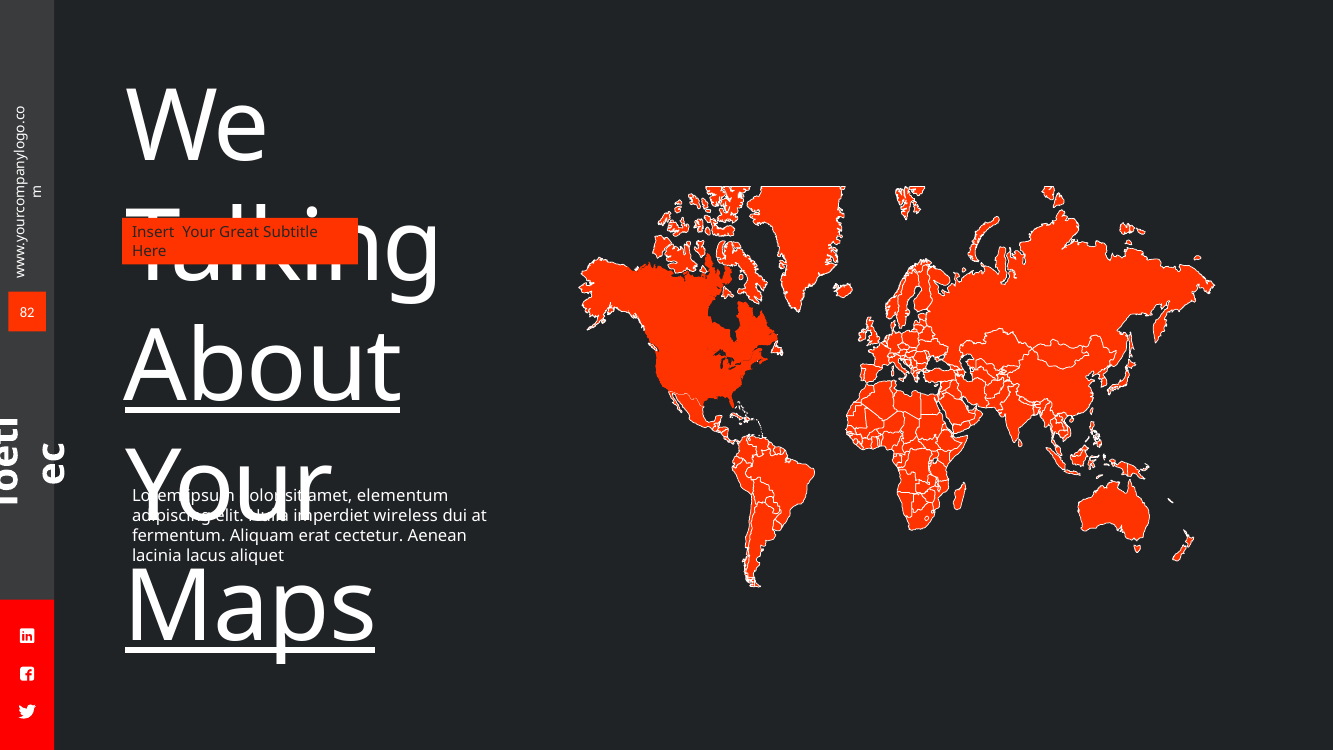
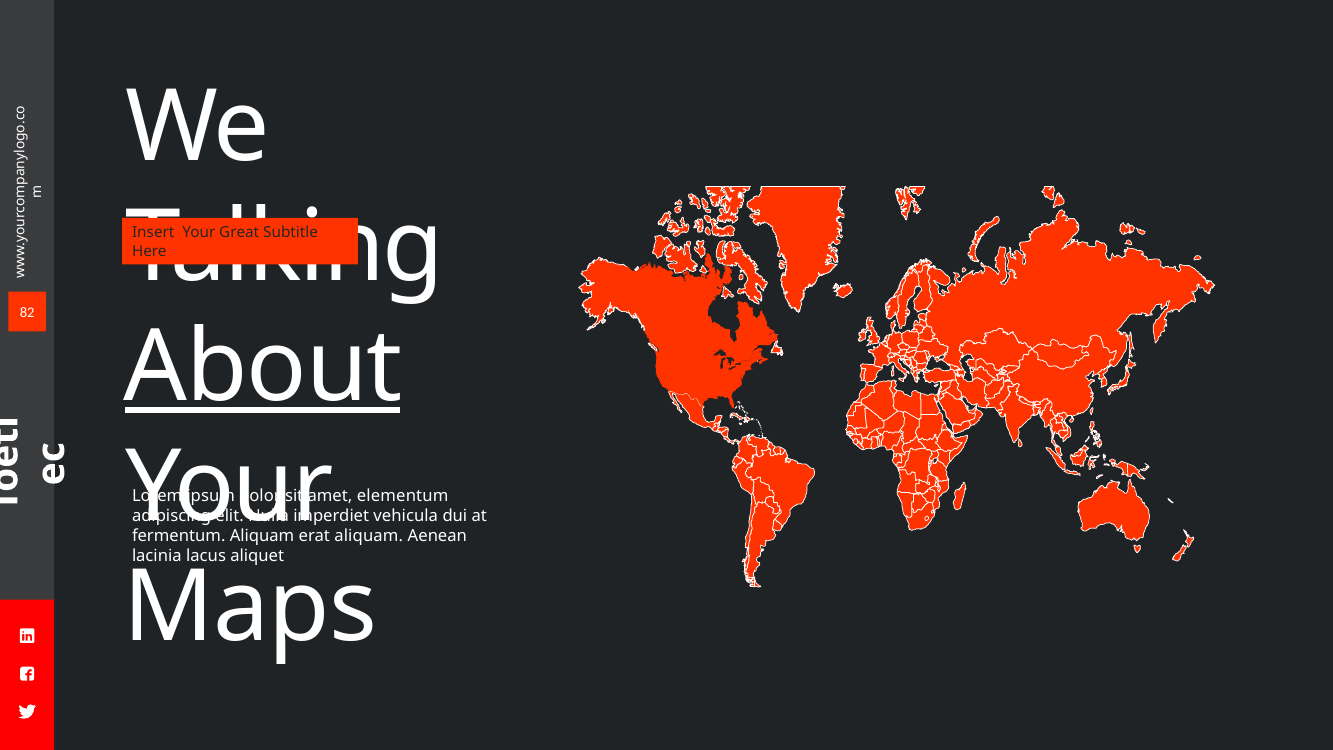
wireless: wireless -> vehicula
cectetur at (369, 535): cectetur -> aliquam
Maps underline: present -> none
